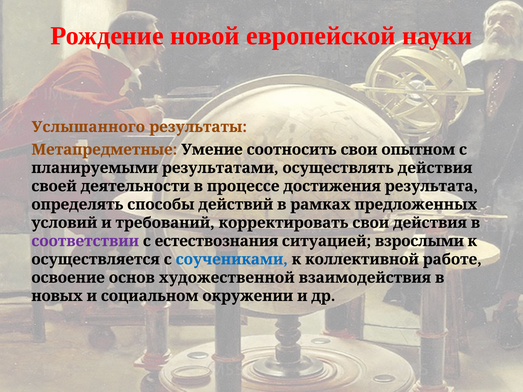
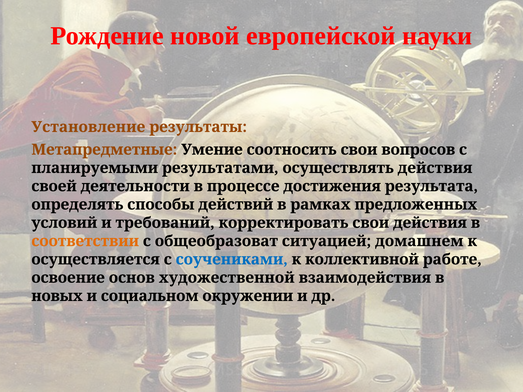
Услышанного: Услышанного -> Установление
опытном: опытном -> вопросов
соответствии colour: purple -> orange
естествознания: естествознания -> общеобразоват
взрослыми: взрослыми -> домашнем
